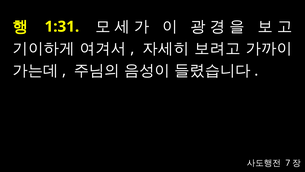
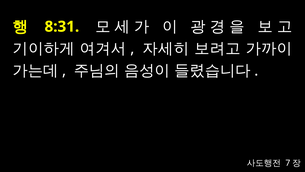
1:31: 1:31 -> 8:31
